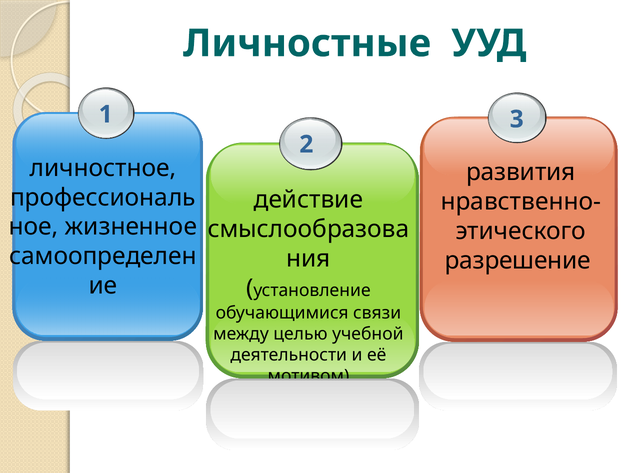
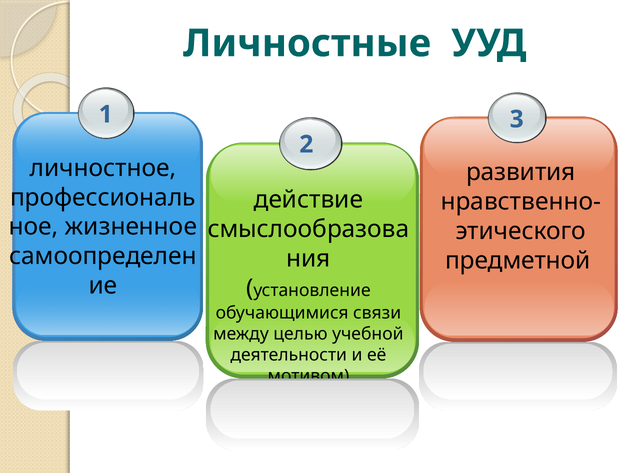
разрешение: разрешение -> предметной
